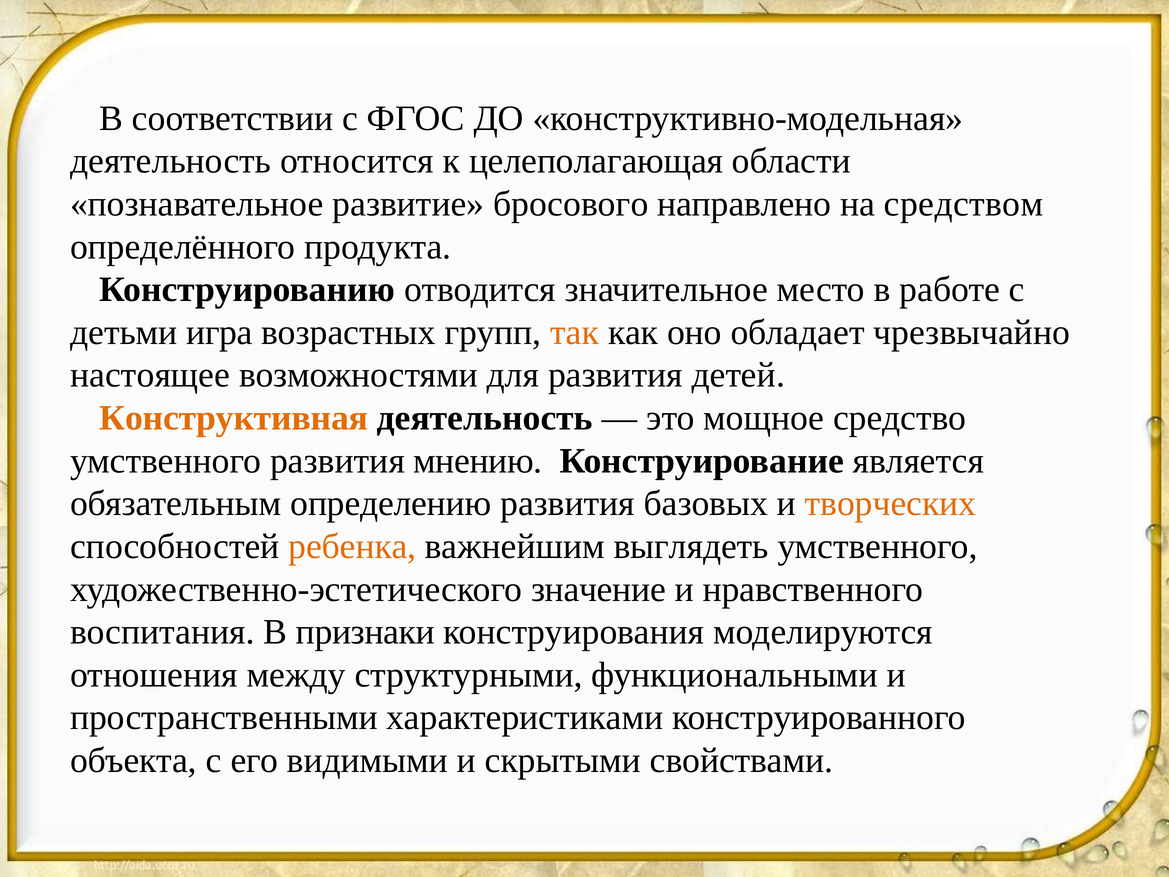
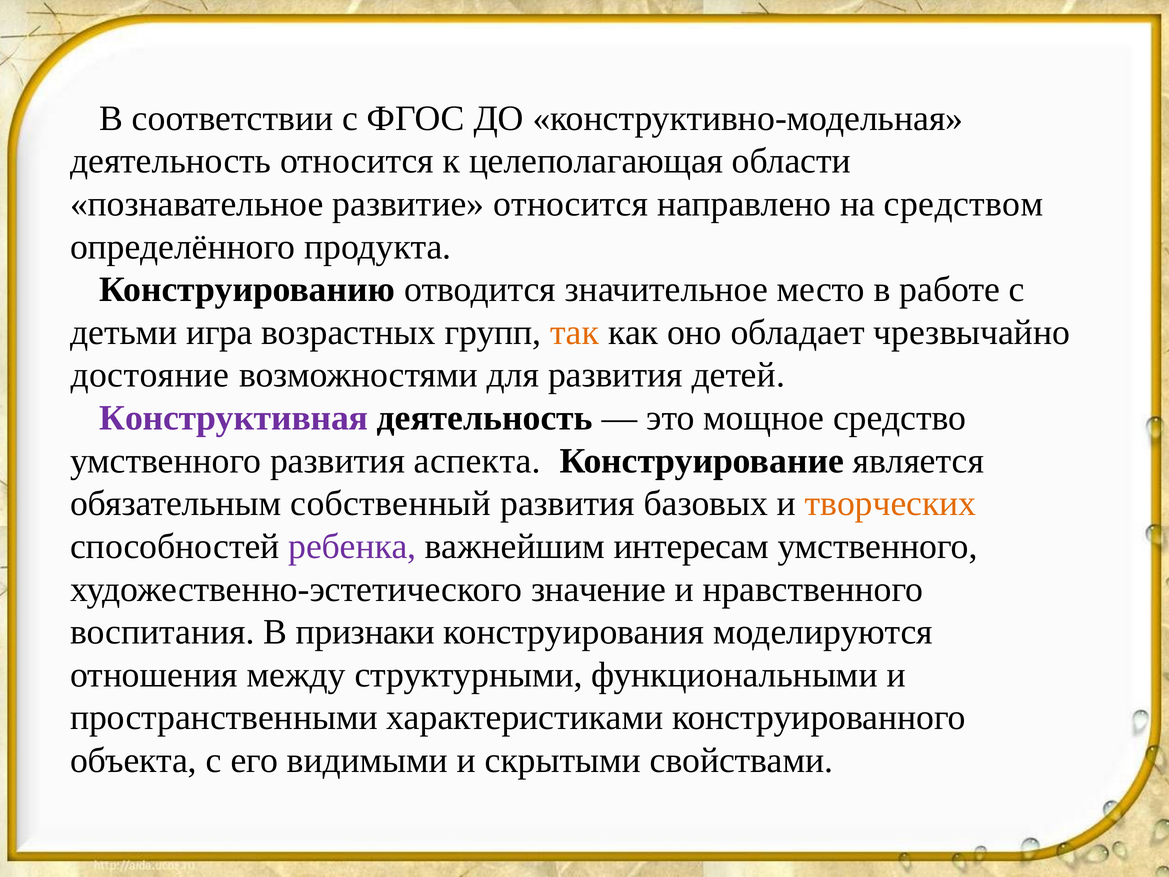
развитие бросового: бросового -> относится
настоящее: настоящее -> достояние
Конструктивная colour: orange -> purple
мнению: мнению -> аспекта
определению: определению -> собственный
ребенка colour: orange -> purple
выглядеть: выглядеть -> интересам
